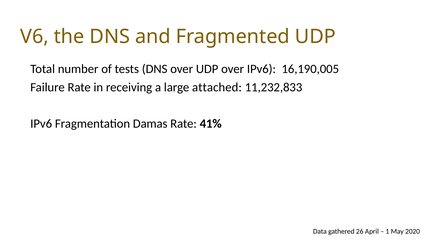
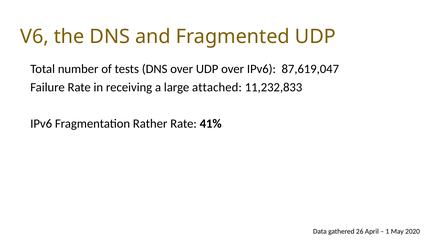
16,190,005: 16,190,005 -> 87,619,047
Damas: Damas -> Rather
